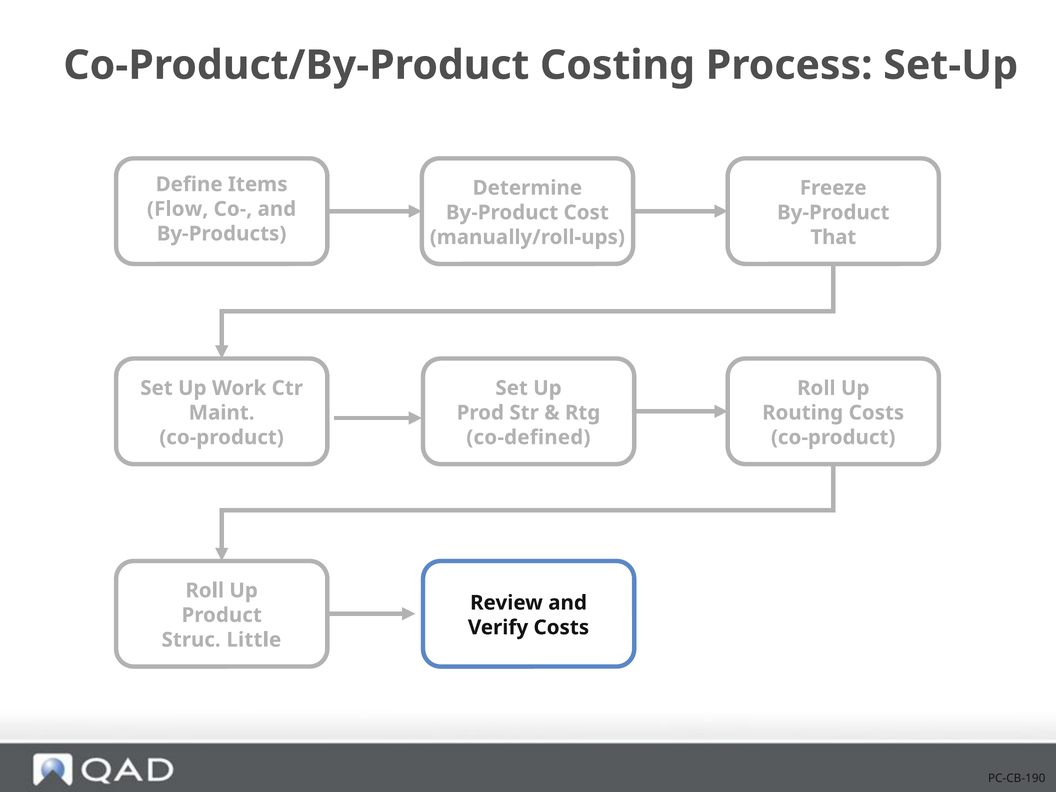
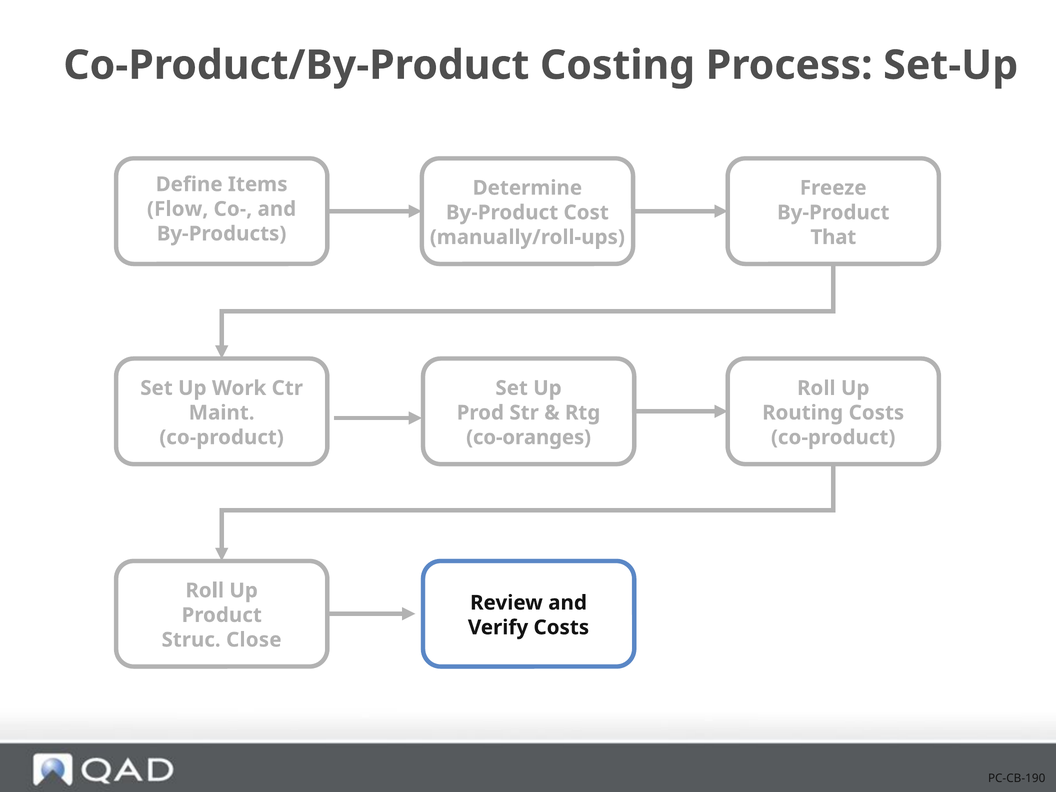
co-defined: co-defined -> co-oranges
Little: Little -> Close
